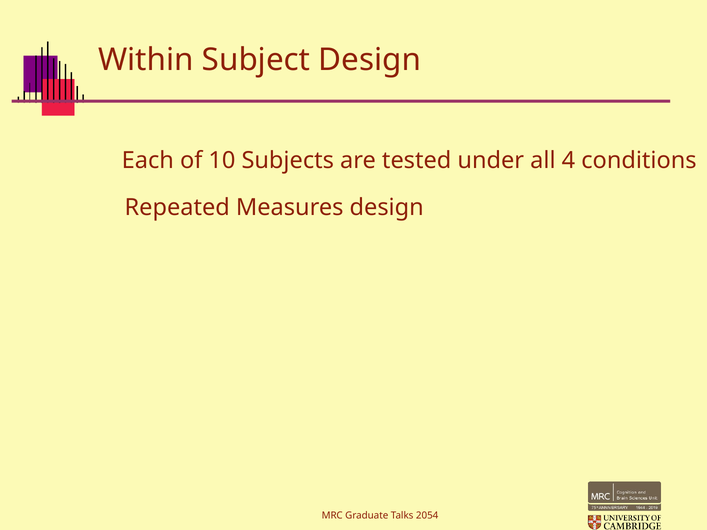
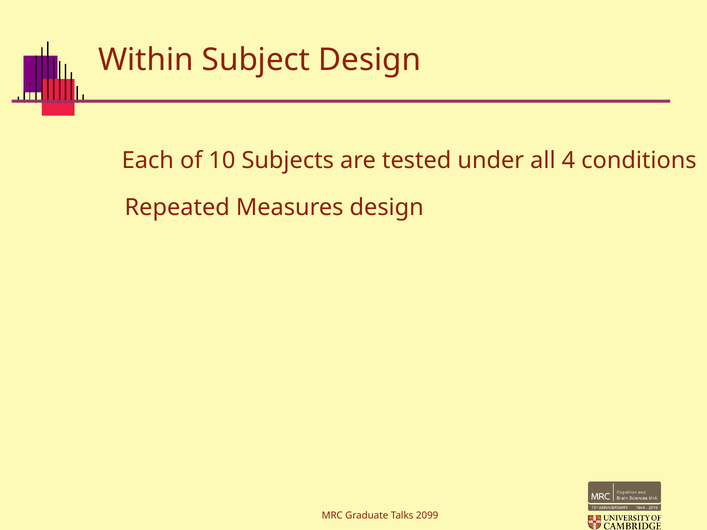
2054: 2054 -> 2099
